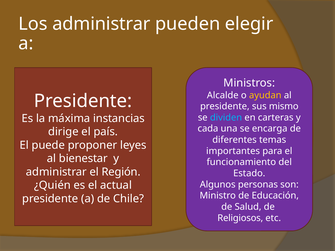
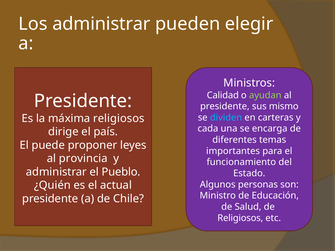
Alcalde: Alcalde -> Calidad
ayudan colour: yellow -> light green
máxima instancias: instancias -> religiosos
bienestar: bienestar -> provincia
Región: Región -> Pueblo
